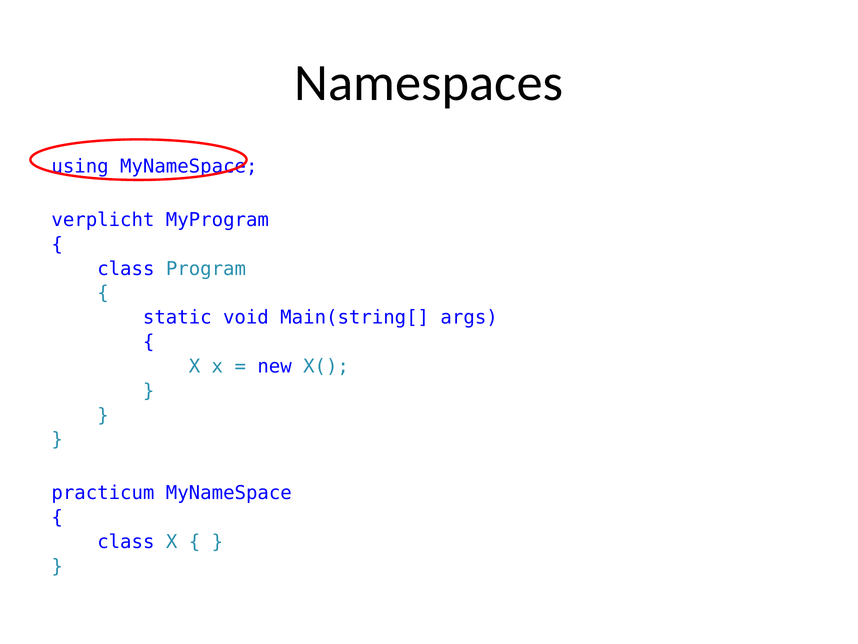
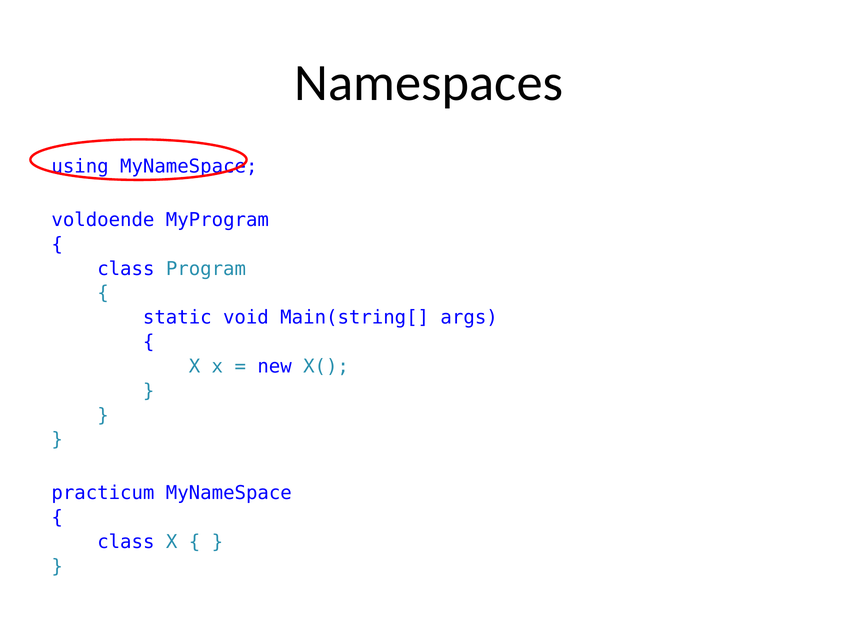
verplicht: verplicht -> voldoende
